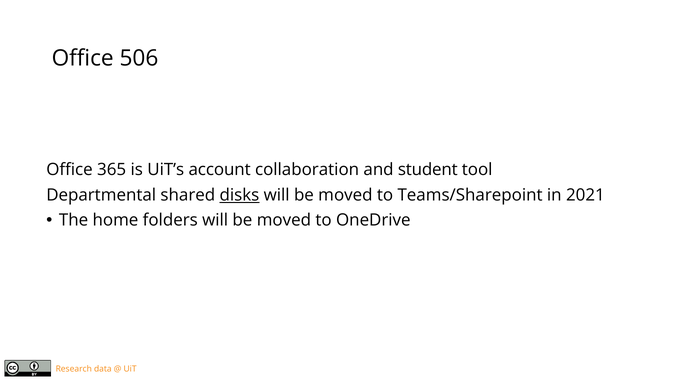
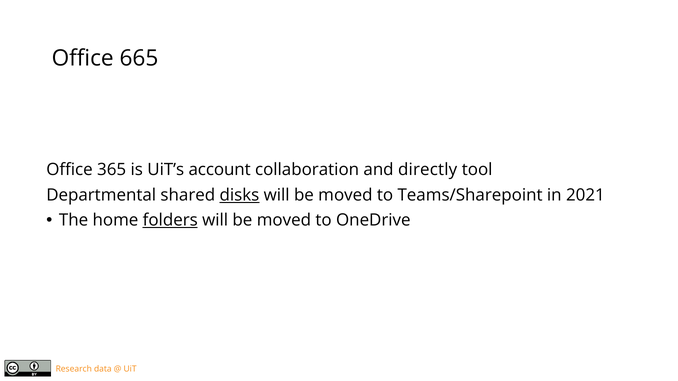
506: 506 -> 665
student: student -> directly
folders underline: none -> present
